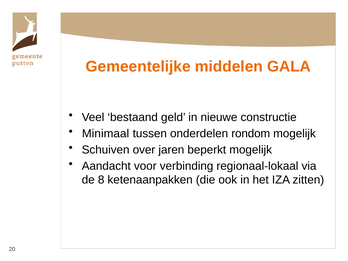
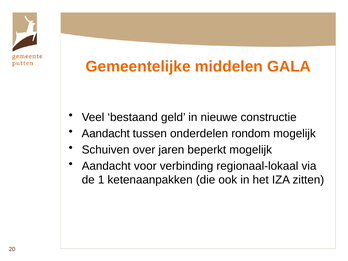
Minimaal at (106, 133): Minimaal -> Aandacht
8: 8 -> 1
